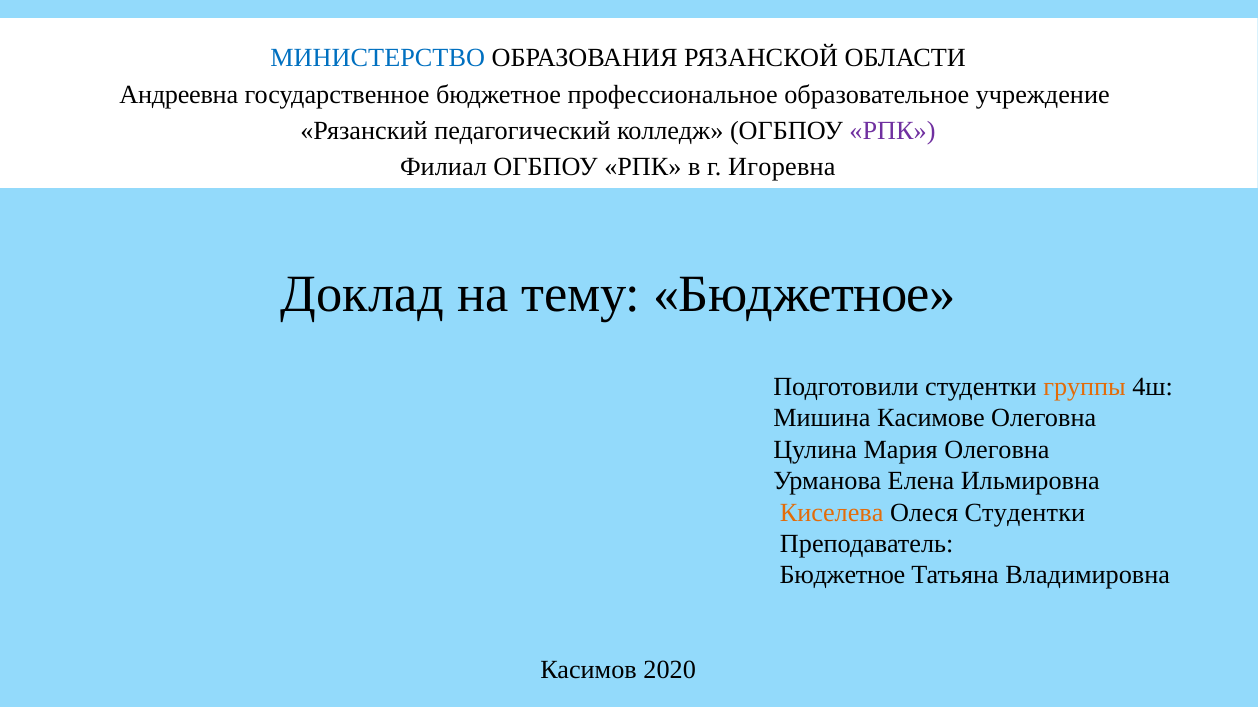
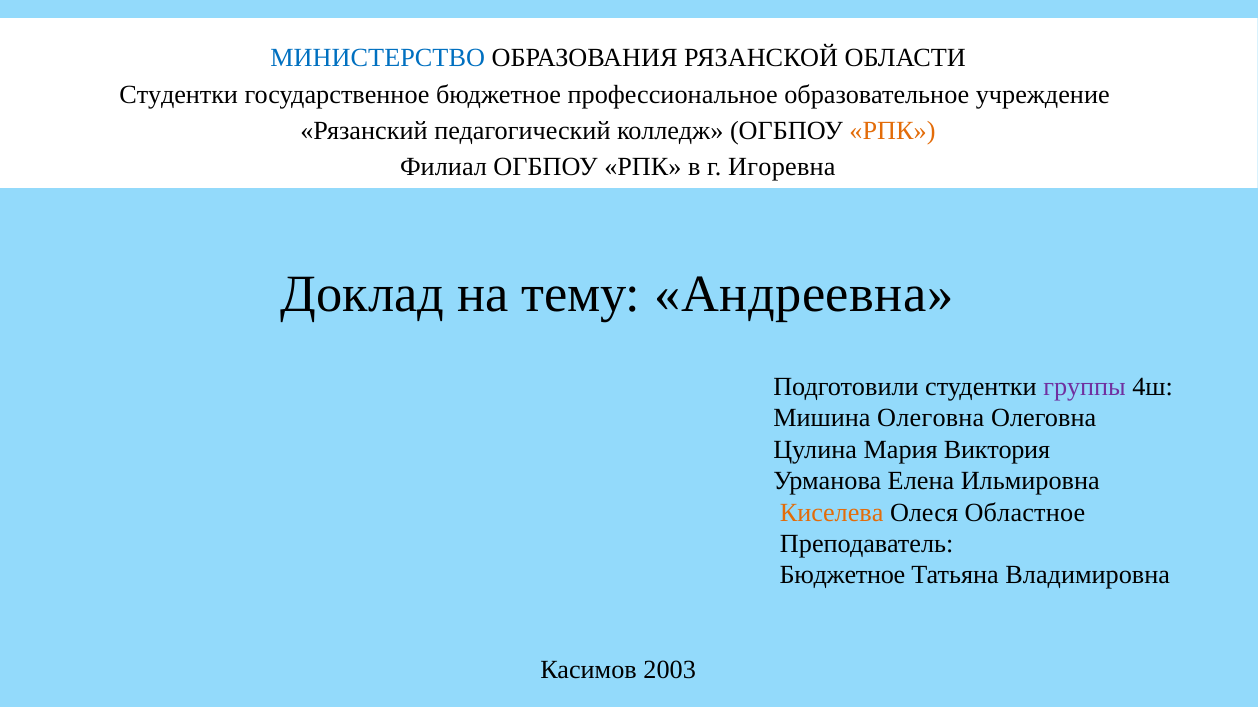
Андреевна at (179, 95): Андреевна -> Студентки
РПК at (893, 131) colour: purple -> orange
тему Бюджетное: Бюджетное -> Андреевна
группы colour: orange -> purple
Мишина Касимове: Касимове -> Олеговна
Мария Олеговна: Олеговна -> Виктория
Олеся Студентки: Студентки -> Областное
2020: 2020 -> 2003
